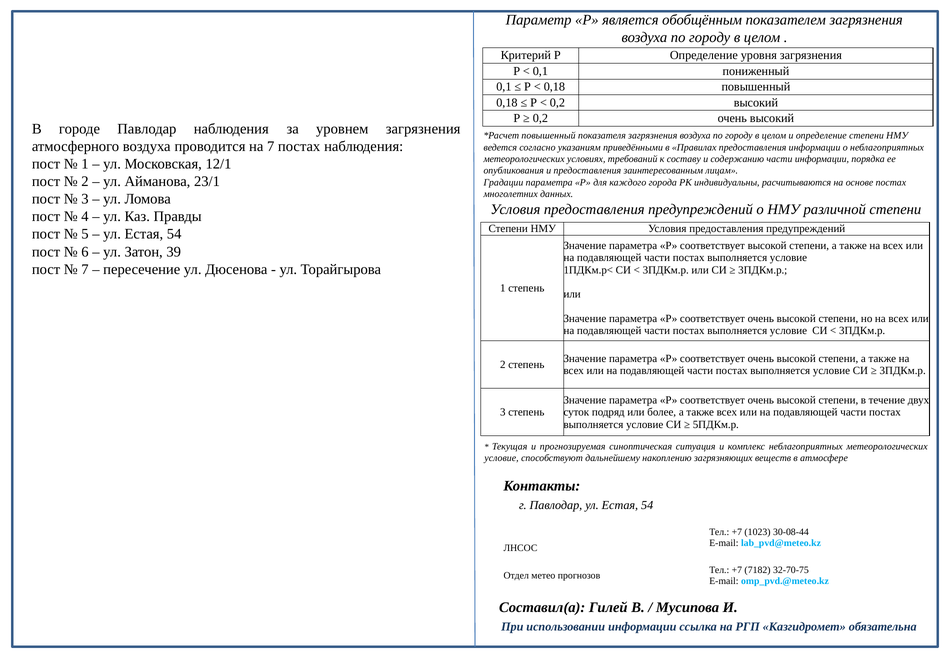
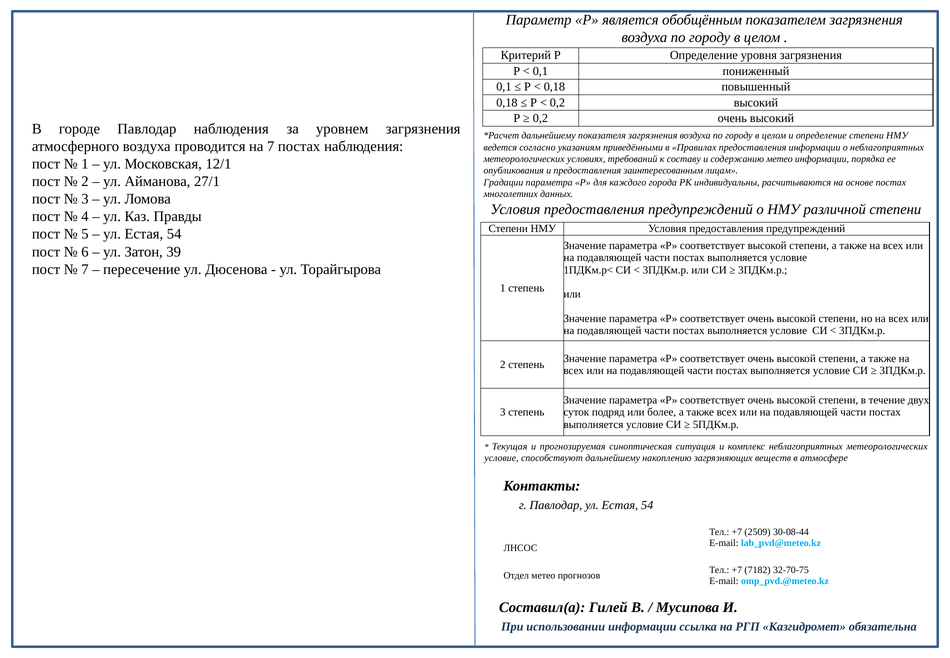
повышенный at (549, 136): повышенный -> дальнейшему
содержанию части: части -> метео
23/1: 23/1 -> 27/1
1023: 1023 -> 2509
